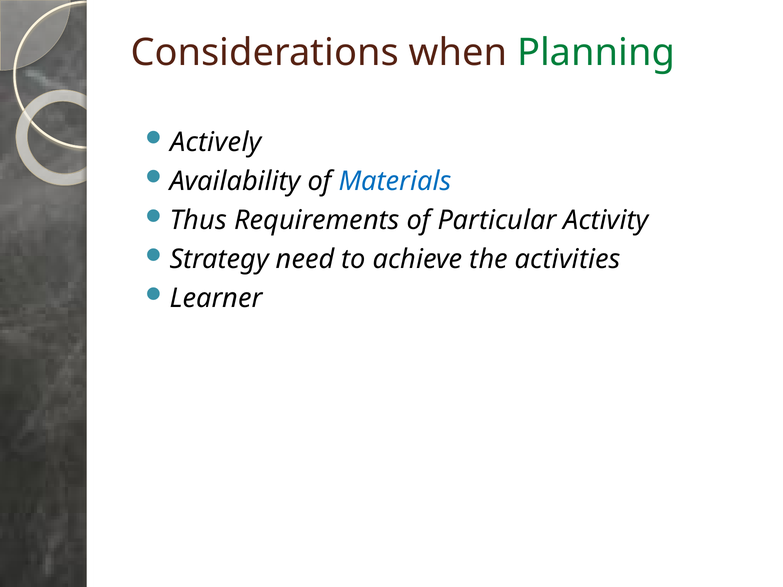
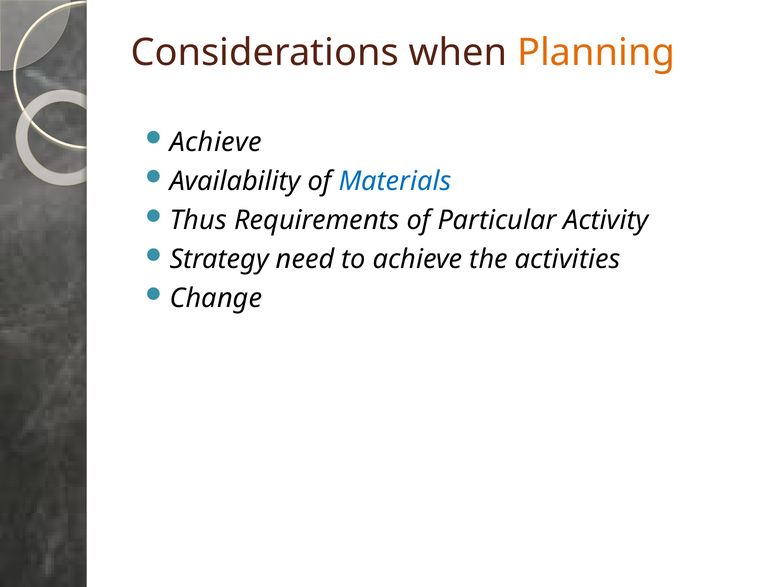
Planning colour: green -> orange
Actively at (216, 142): Actively -> Achieve
Learner: Learner -> Change
